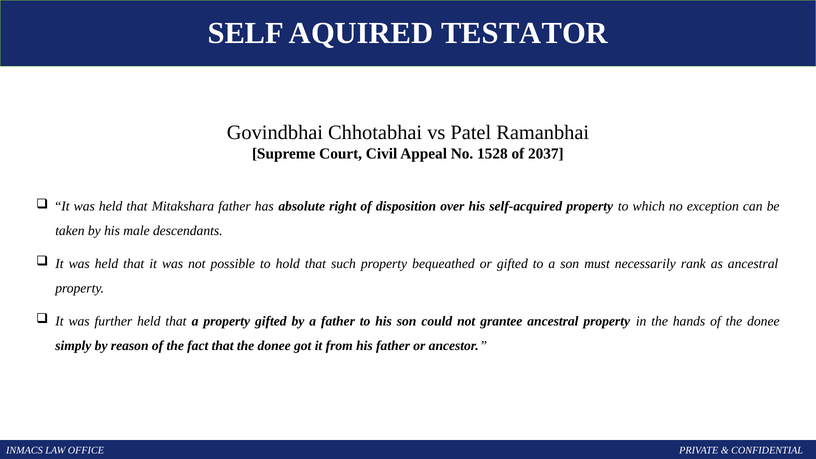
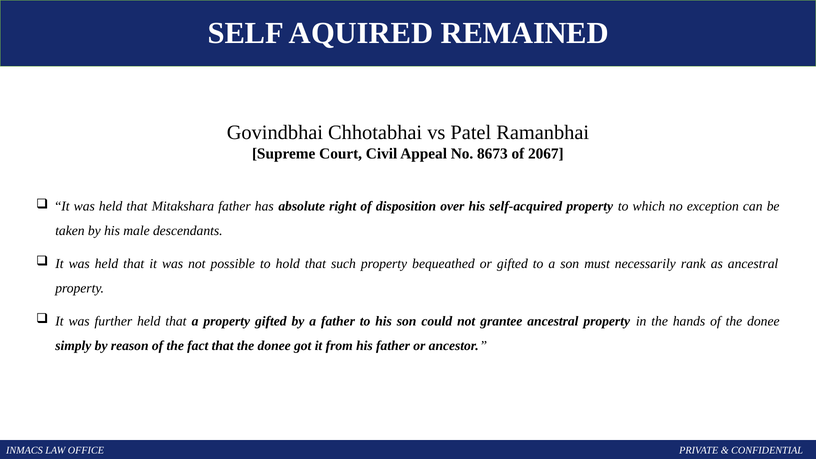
TESTATOR: TESTATOR -> REMAINED
1528: 1528 -> 8673
2037: 2037 -> 2067
